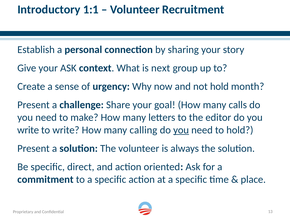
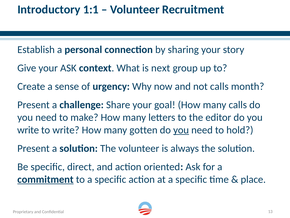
not hold: hold -> calls
calling: calling -> gotten
commitment underline: none -> present
